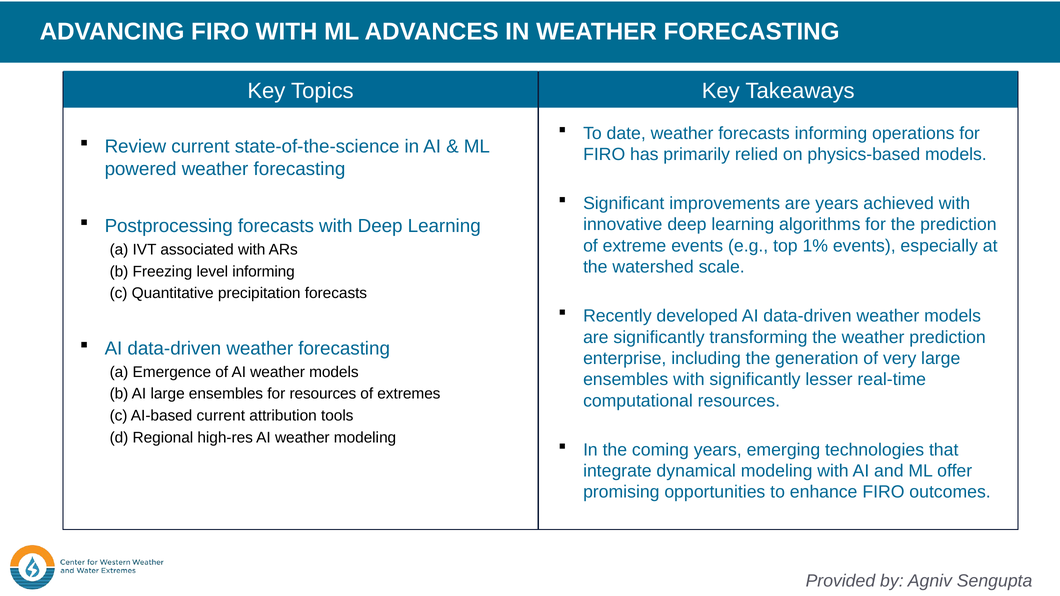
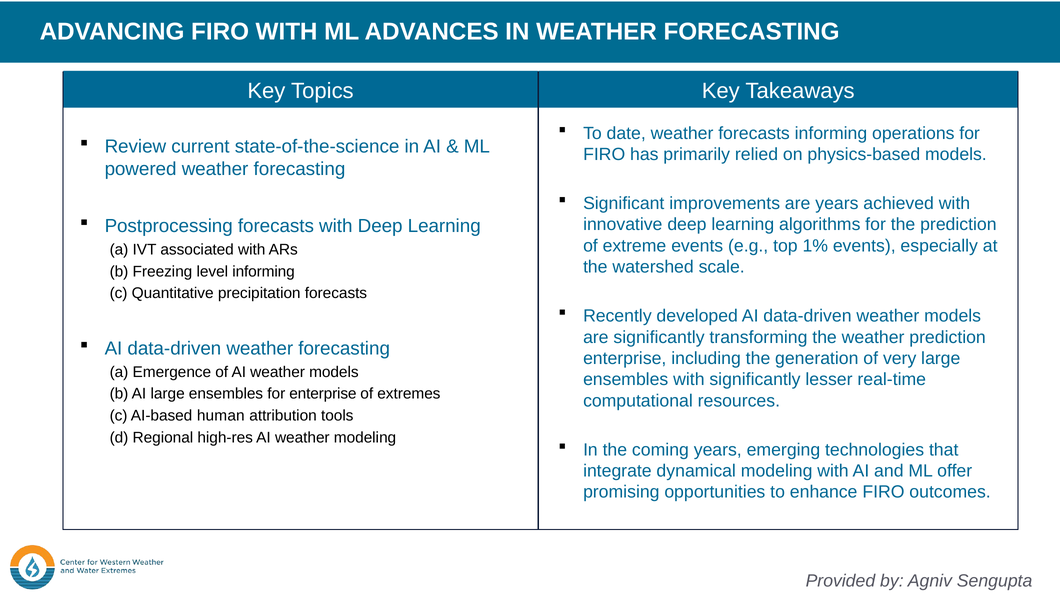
for resources: resources -> enterprise
AI-based current: current -> human
